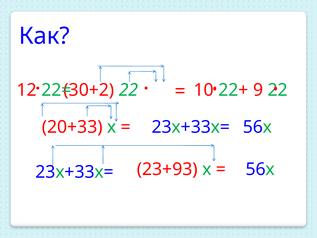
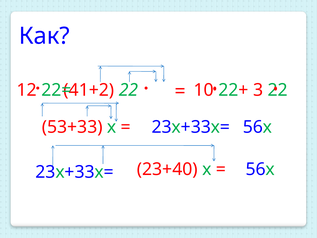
30+2: 30+2 -> 41+2
9: 9 -> 3
20+33: 20+33 -> 53+33
23+93: 23+93 -> 23+40
